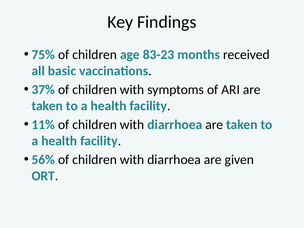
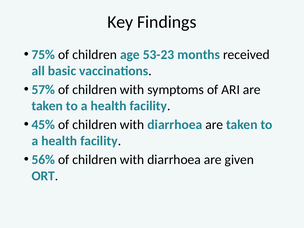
83-23: 83-23 -> 53-23
37%: 37% -> 57%
11%: 11% -> 45%
